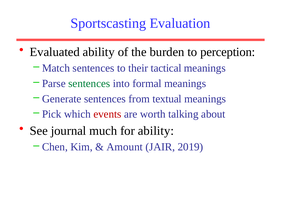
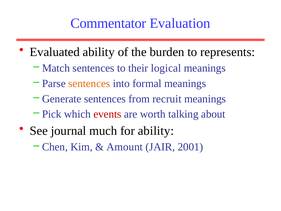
Sportscasting: Sportscasting -> Commentator
perception: perception -> represents
tactical: tactical -> logical
sentences at (89, 83) colour: green -> orange
textual: textual -> recruit
2019: 2019 -> 2001
